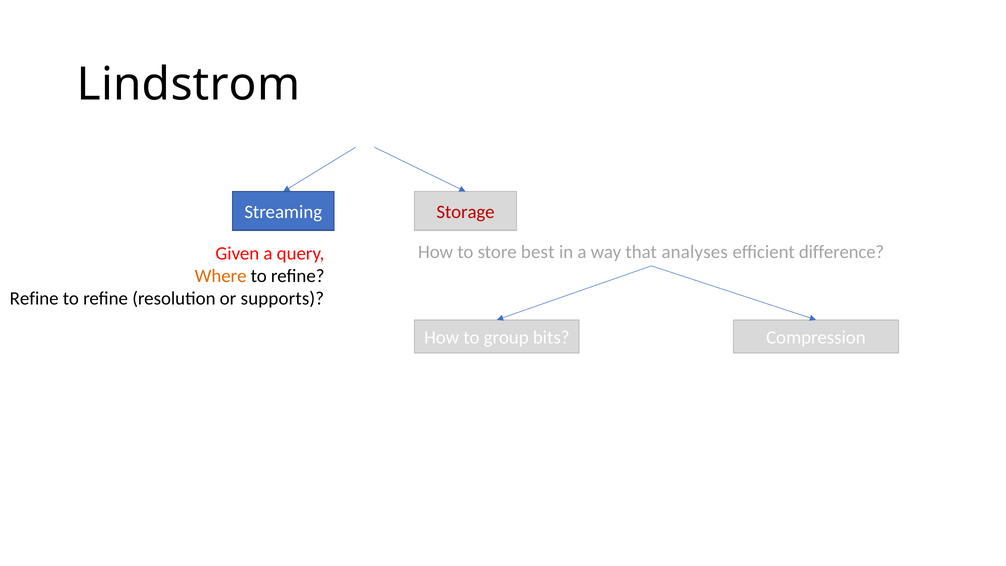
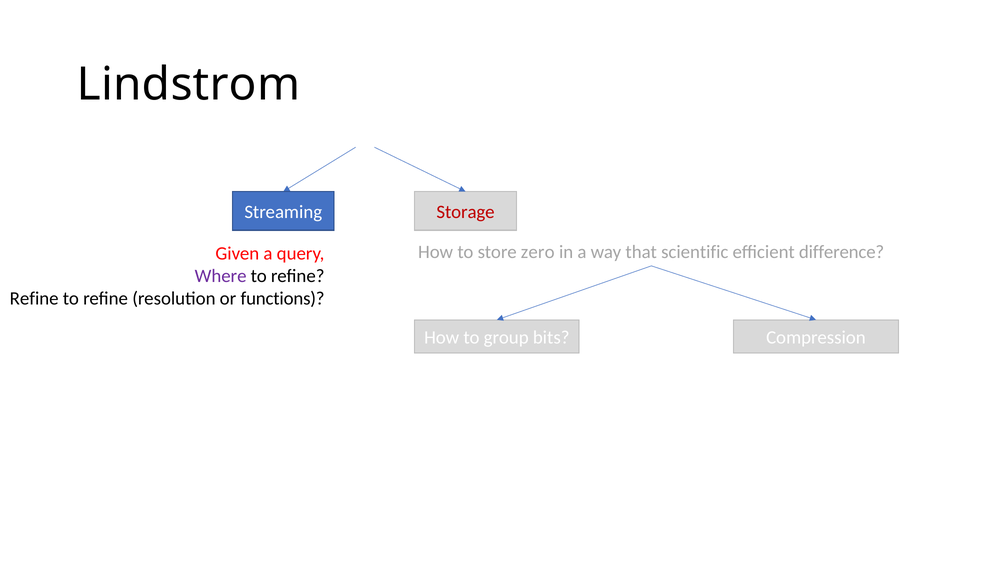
best: best -> zero
analyses: analyses -> scientific
Where colour: orange -> purple
supports: supports -> functions
